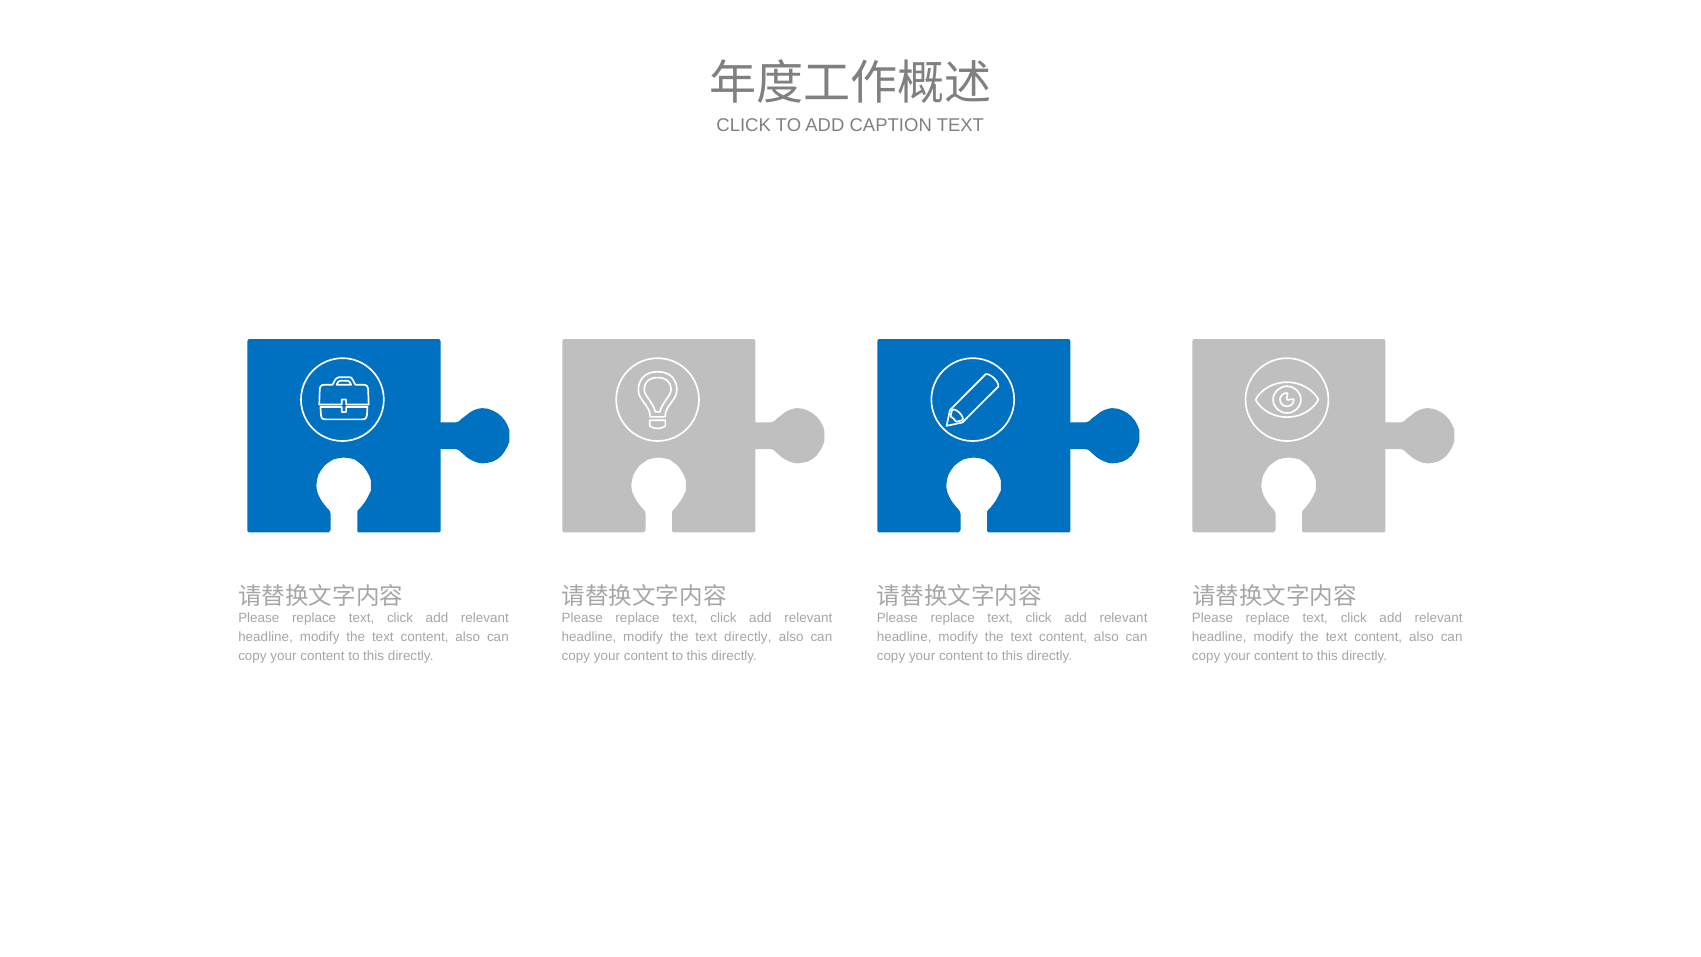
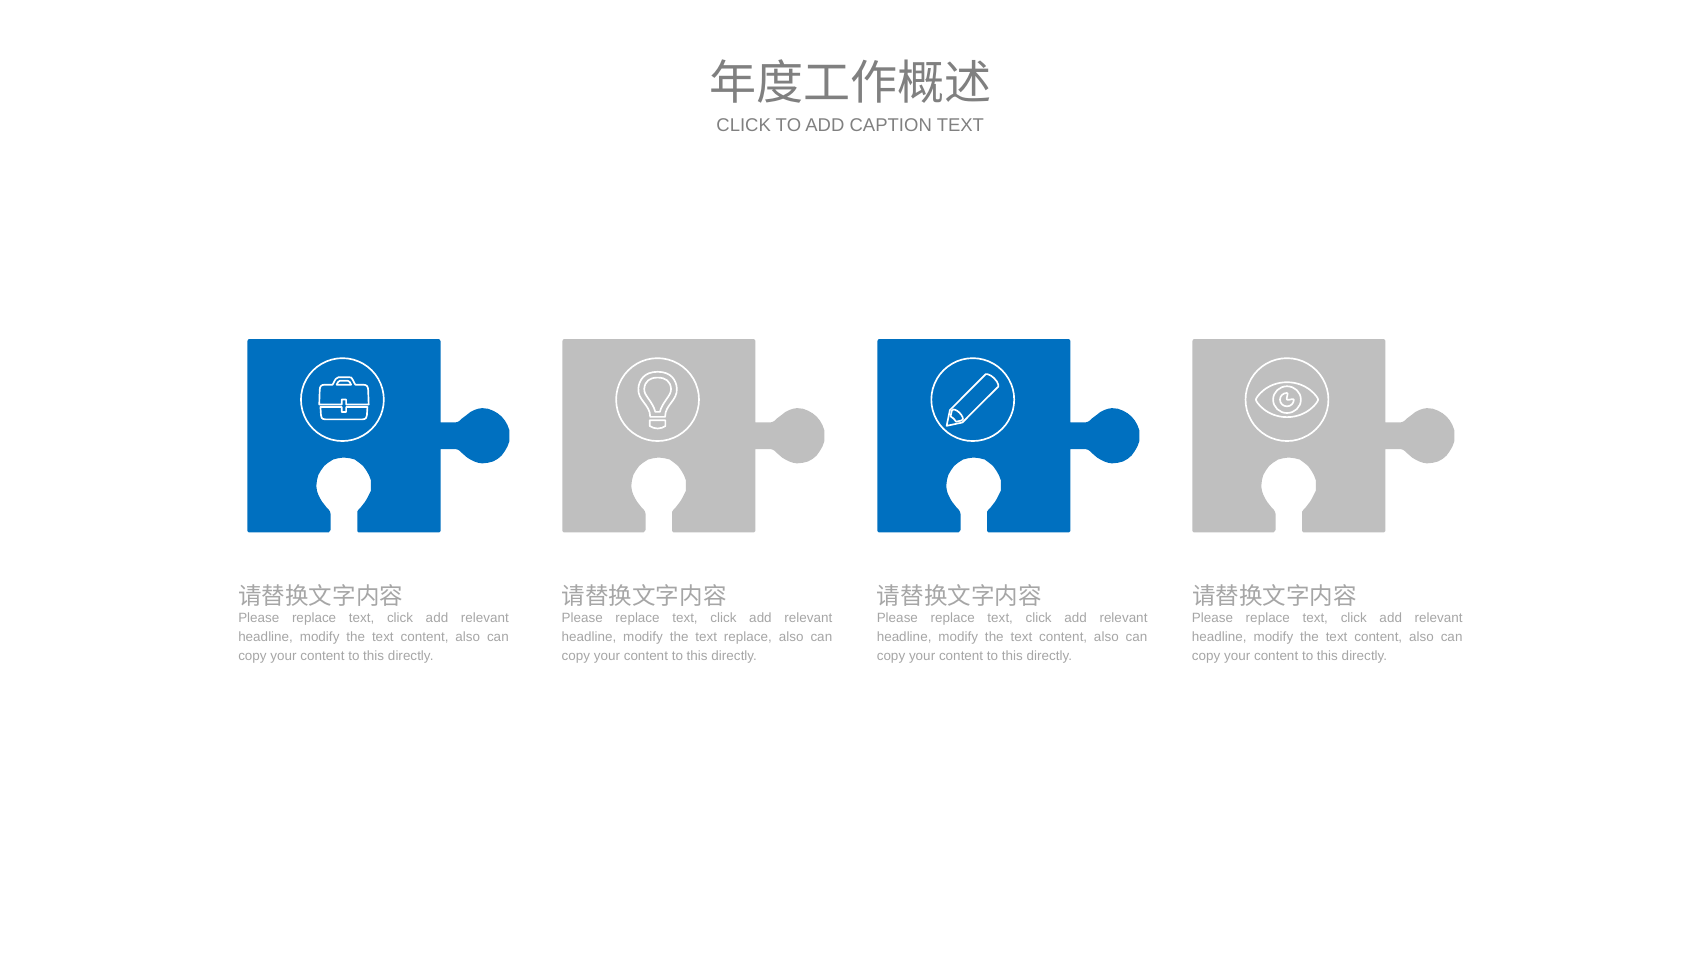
text directly: directly -> replace
